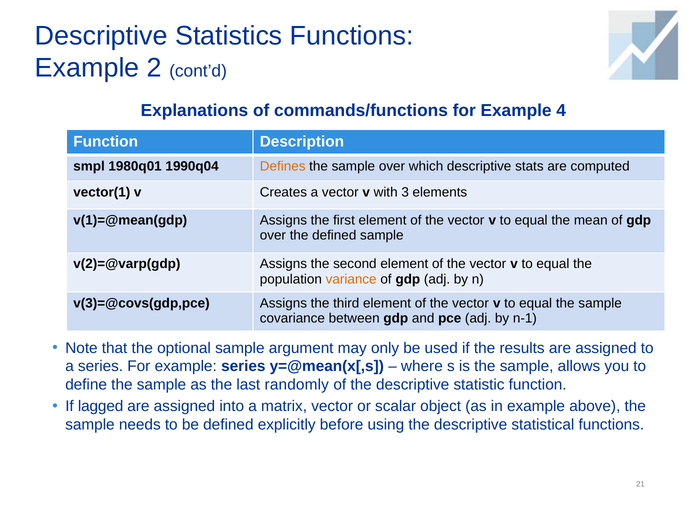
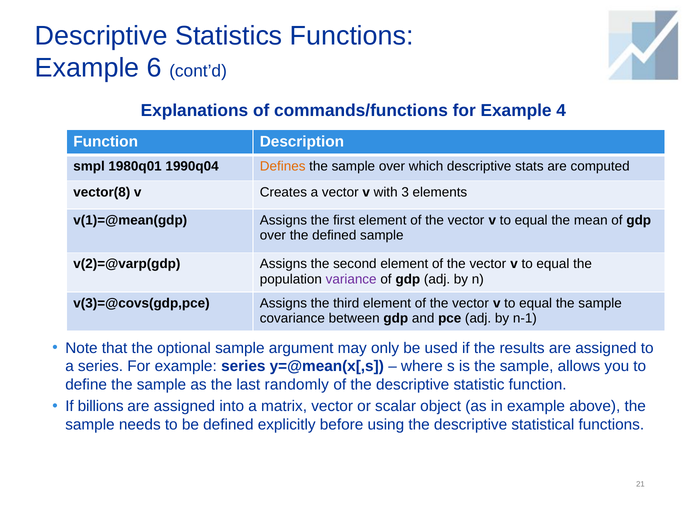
2: 2 -> 6
vector(1: vector(1 -> vector(8
variance colour: orange -> purple
lagged: lagged -> billions
